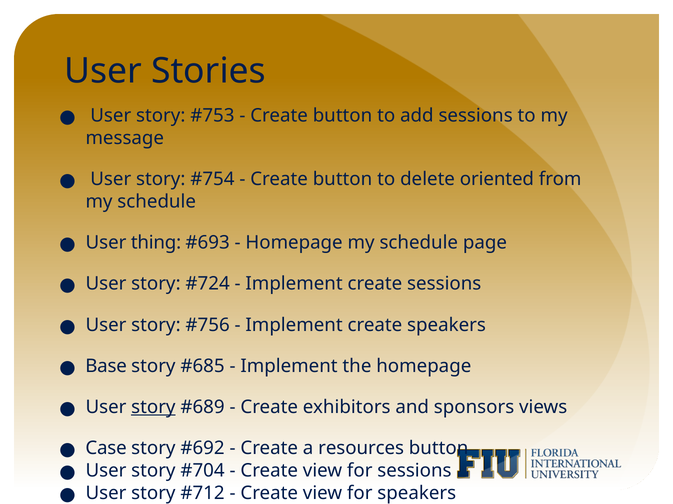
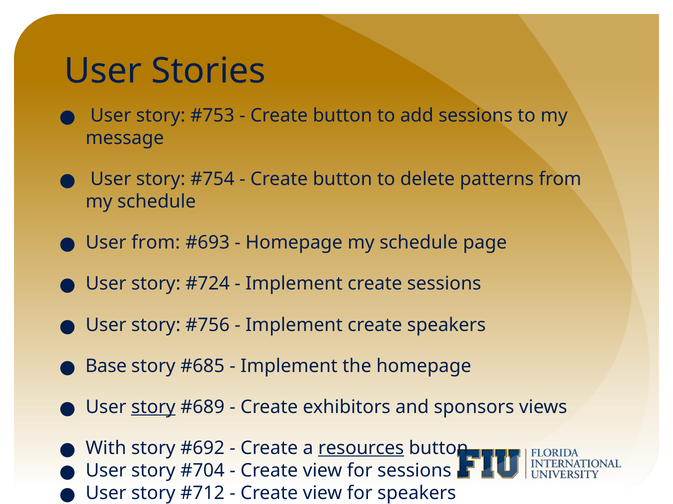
oriented: oriented -> patterns
User thing: thing -> from
Case: Case -> With
resources underline: none -> present
